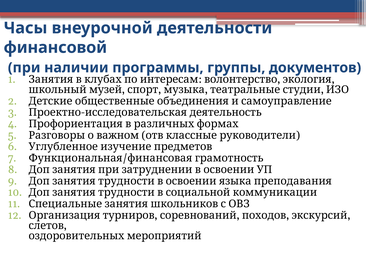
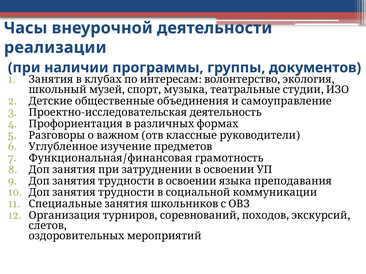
финансовой: финансовой -> реализации
